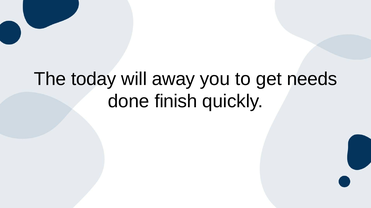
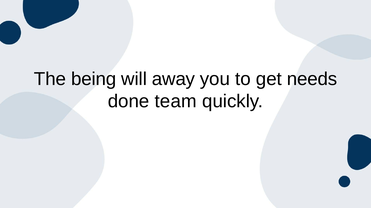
today: today -> being
finish: finish -> team
